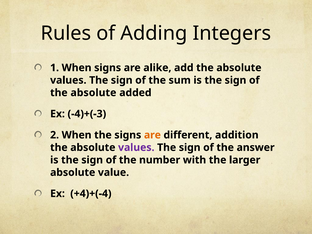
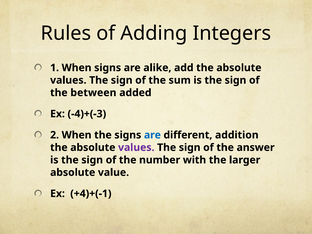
absolute at (93, 93): absolute -> between
are at (152, 135) colour: orange -> blue
+4)+(-4: +4)+(-4 -> +4)+(-1
